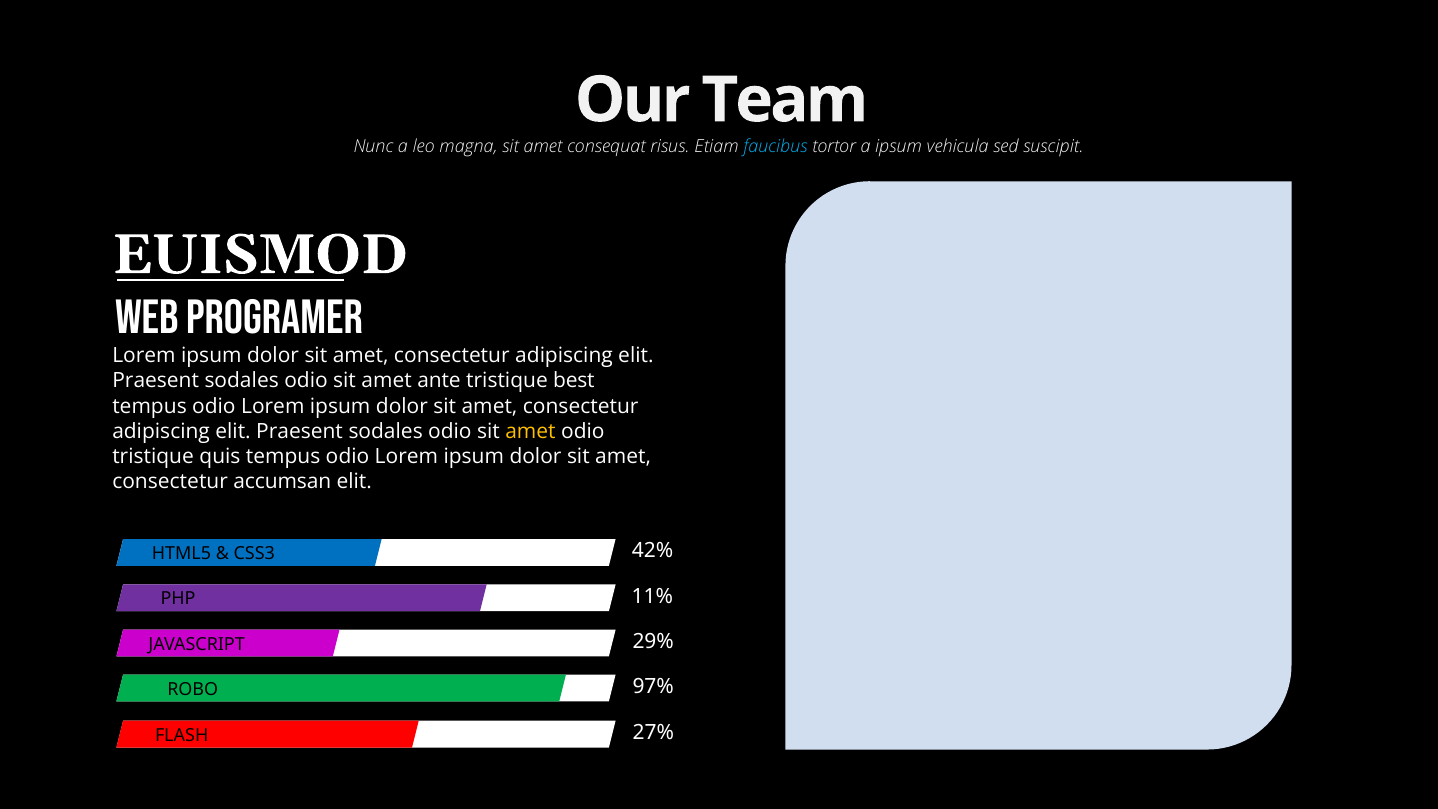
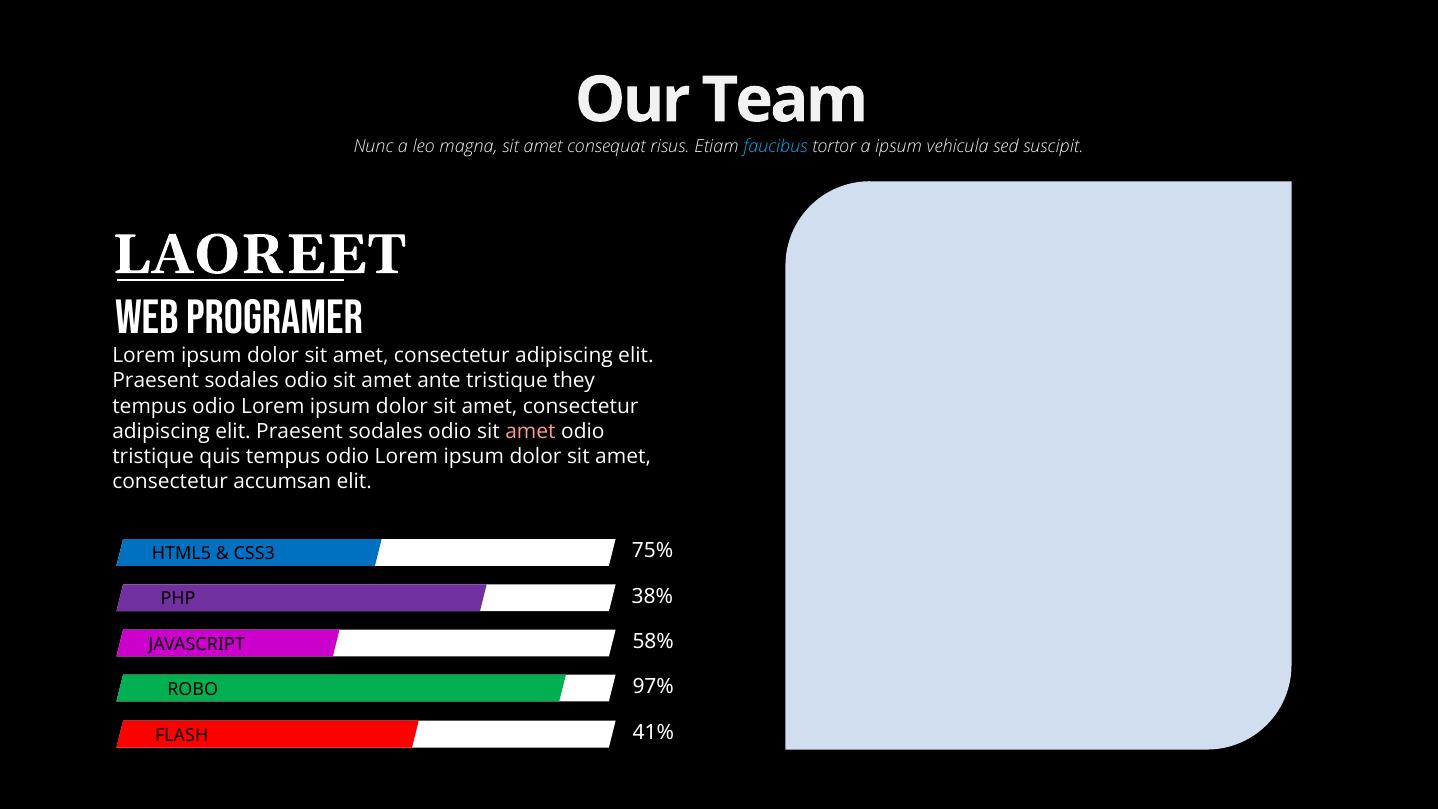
EUISMOD: EUISMOD -> LAOREET
best: best -> they
amet at (530, 431) colour: yellow -> pink
42%: 42% -> 75%
11%: 11% -> 38%
29%: 29% -> 58%
27%: 27% -> 41%
